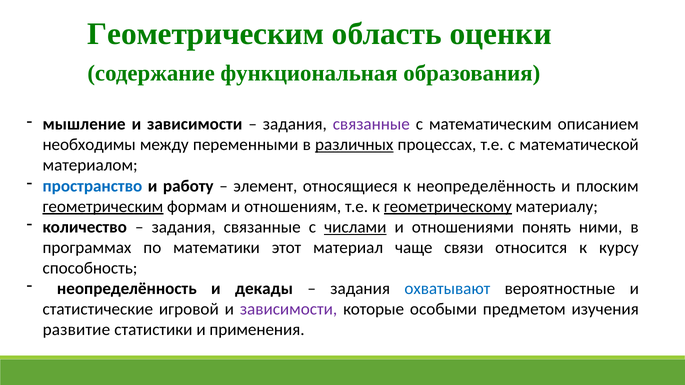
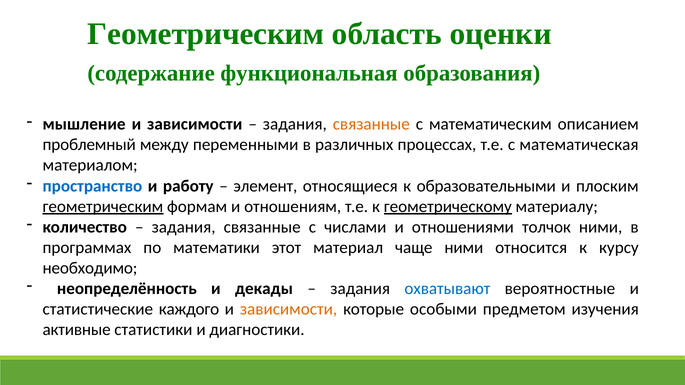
связанные at (371, 124) colour: purple -> orange
необходимы: необходимы -> проблемный
различных underline: present -> none
математической: математической -> математическая
к неопределённость: неопределённость -> образовательными
числами underline: present -> none
понять: понять -> толчок
чаще связи: связи -> ними
способность: способность -> необходимо
игровой: игровой -> каждого
зависимости at (289, 309) colour: purple -> orange
развитие: развитие -> активные
применения: применения -> диагностики
